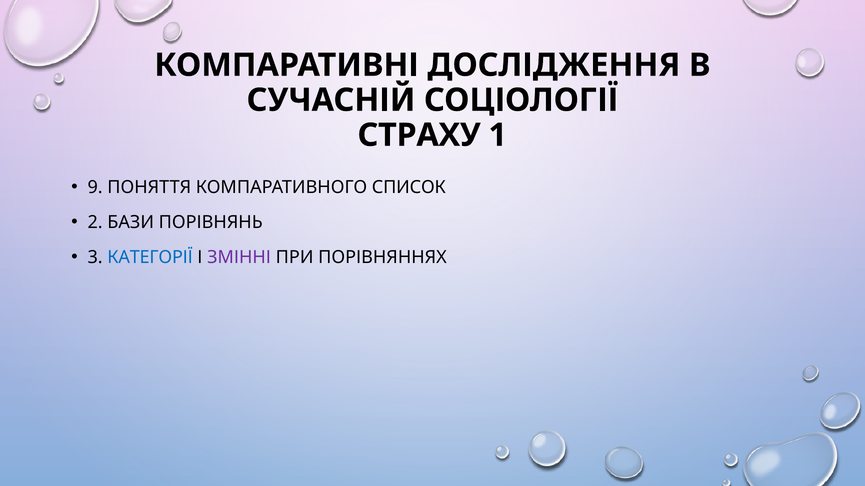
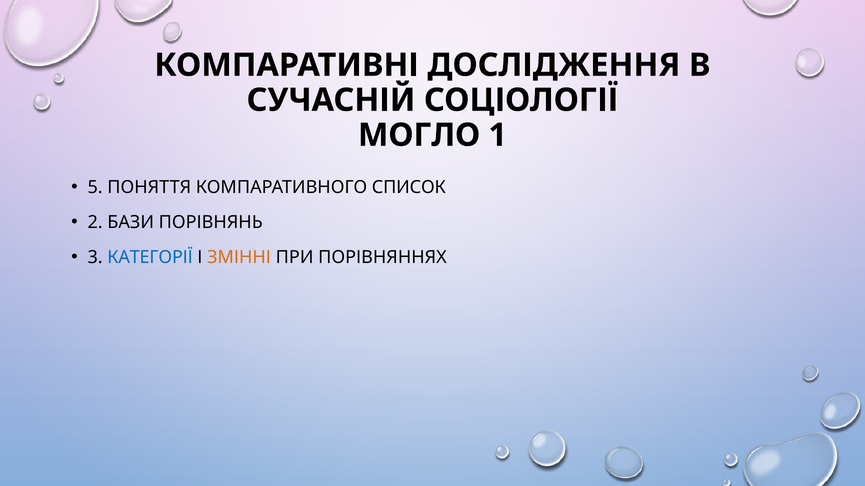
СТРАХУ: СТРАХУ -> МОГЛО
9: 9 -> 5
ЗМІННІ colour: purple -> orange
